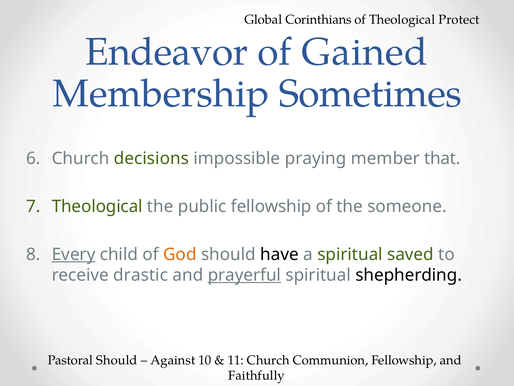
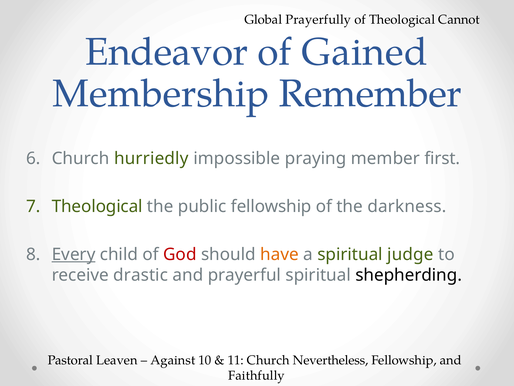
Corinthians: Corinthians -> Prayerfully
Protect: Protect -> Cannot
Sometimes: Sometimes -> Remember
decisions: decisions -> hurriedly
that: that -> first
someone: someone -> darkness
God colour: orange -> red
have colour: black -> orange
saved: saved -> judge
prayerful underline: present -> none
Pastoral Should: Should -> Leaven
Communion: Communion -> Nevertheless
